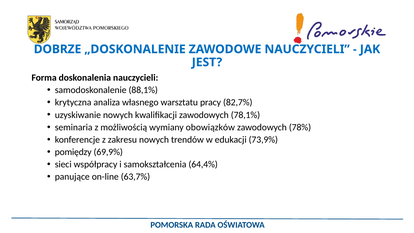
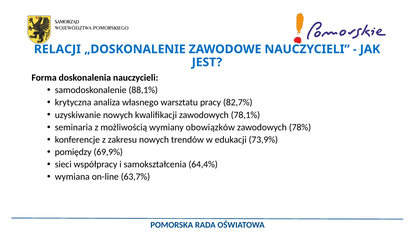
DOBRZE: DOBRZE -> RELACJI
panujące: panujące -> wymiana
